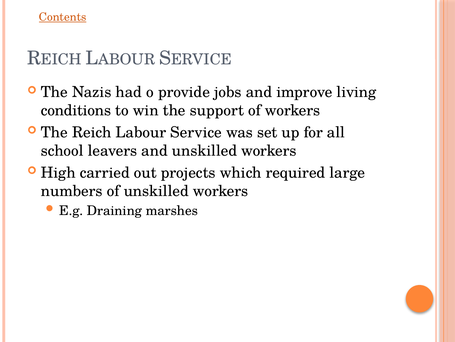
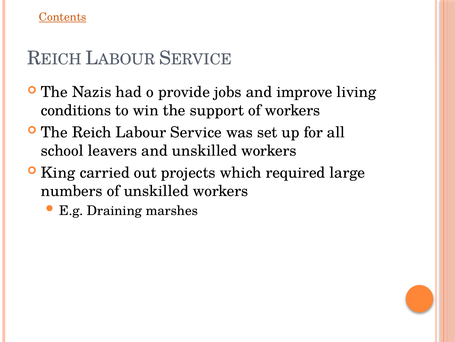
High: High -> King
